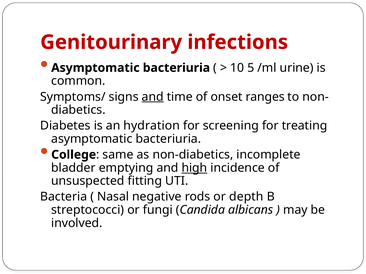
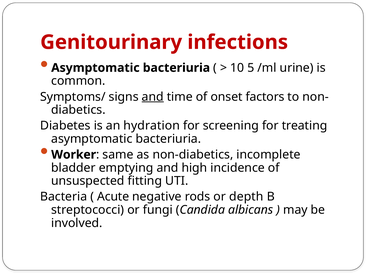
ranges: ranges -> factors
College: College -> Worker
high underline: present -> none
Nasal: Nasal -> Acute
